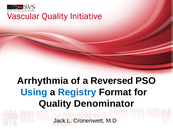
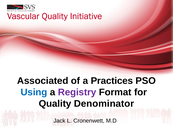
Arrhythmia: Arrhythmia -> Associated
Reversed: Reversed -> Practices
Registry colour: blue -> purple
